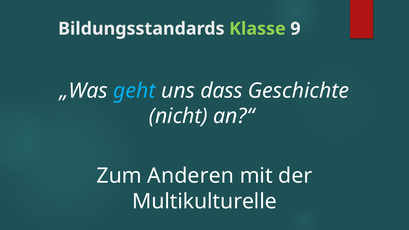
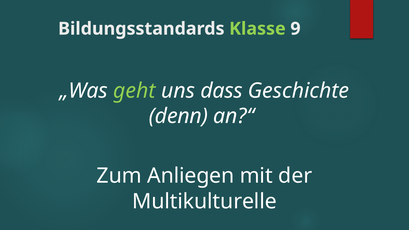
geht colour: light blue -> light green
nicht: nicht -> denn
Anderen: Anderen -> Anliegen
